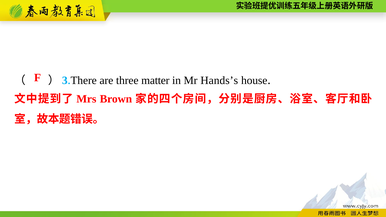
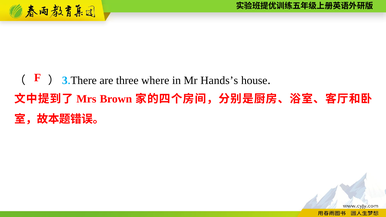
matter: matter -> where
